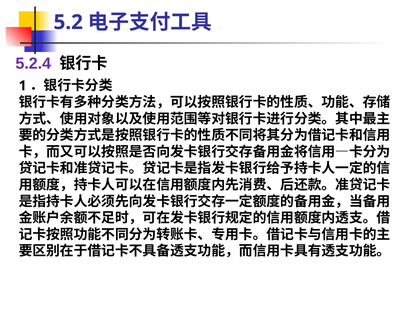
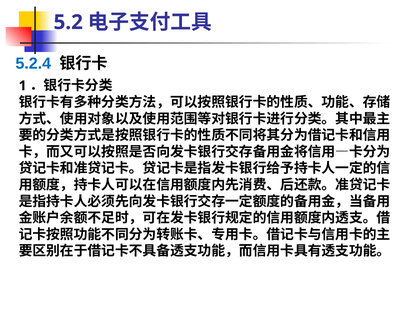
5.2.4 colour: purple -> blue
